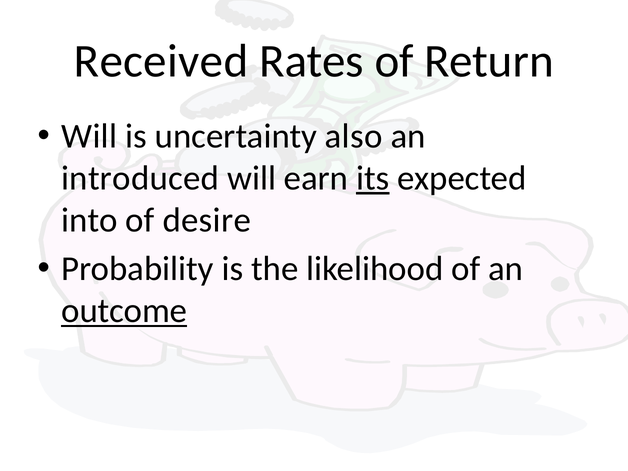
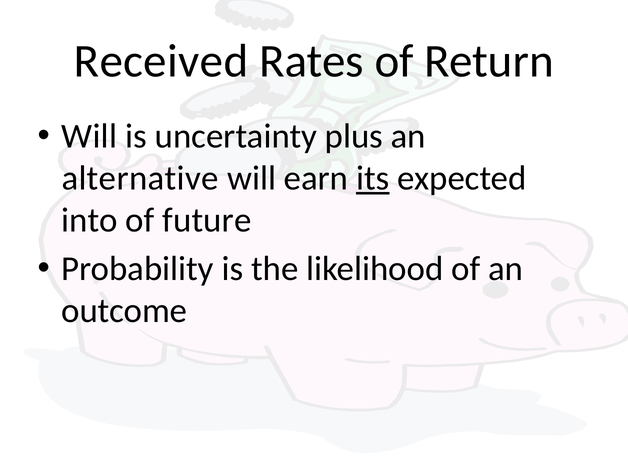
also: also -> plus
introduced: introduced -> alternative
desire: desire -> future
outcome underline: present -> none
